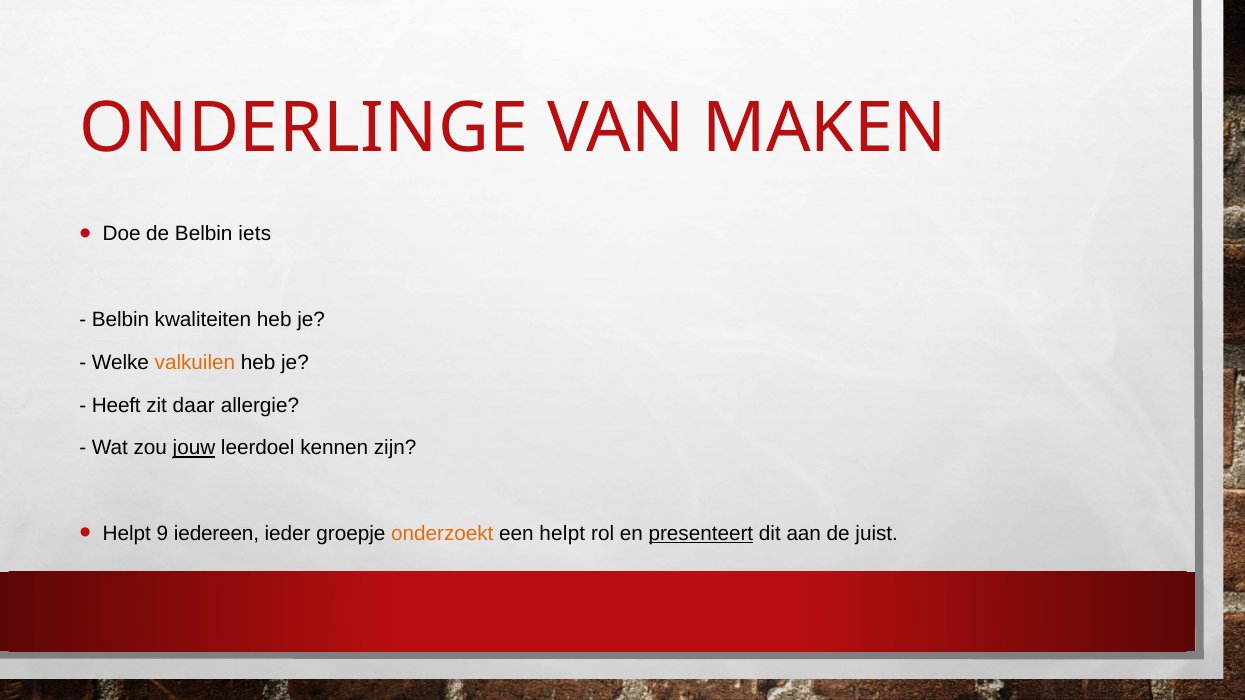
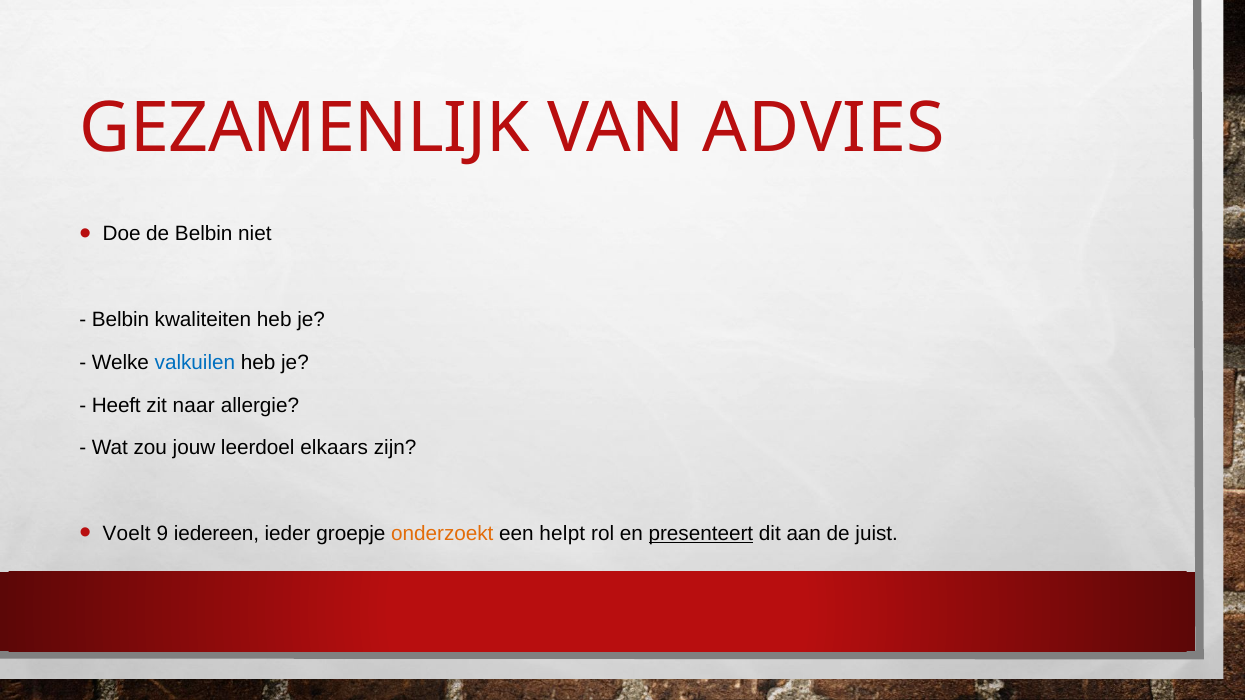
ONDERLINGE: ONDERLINGE -> GEZAMENLIJK
MAKEN: MAKEN -> ADVIES
iets: iets -> niet
valkuilen colour: orange -> blue
daar: daar -> naar
jouw underline: present -> none
kennen: kennen -> elkaars
Helpt at (127, 534): Helpt -> Voelt
